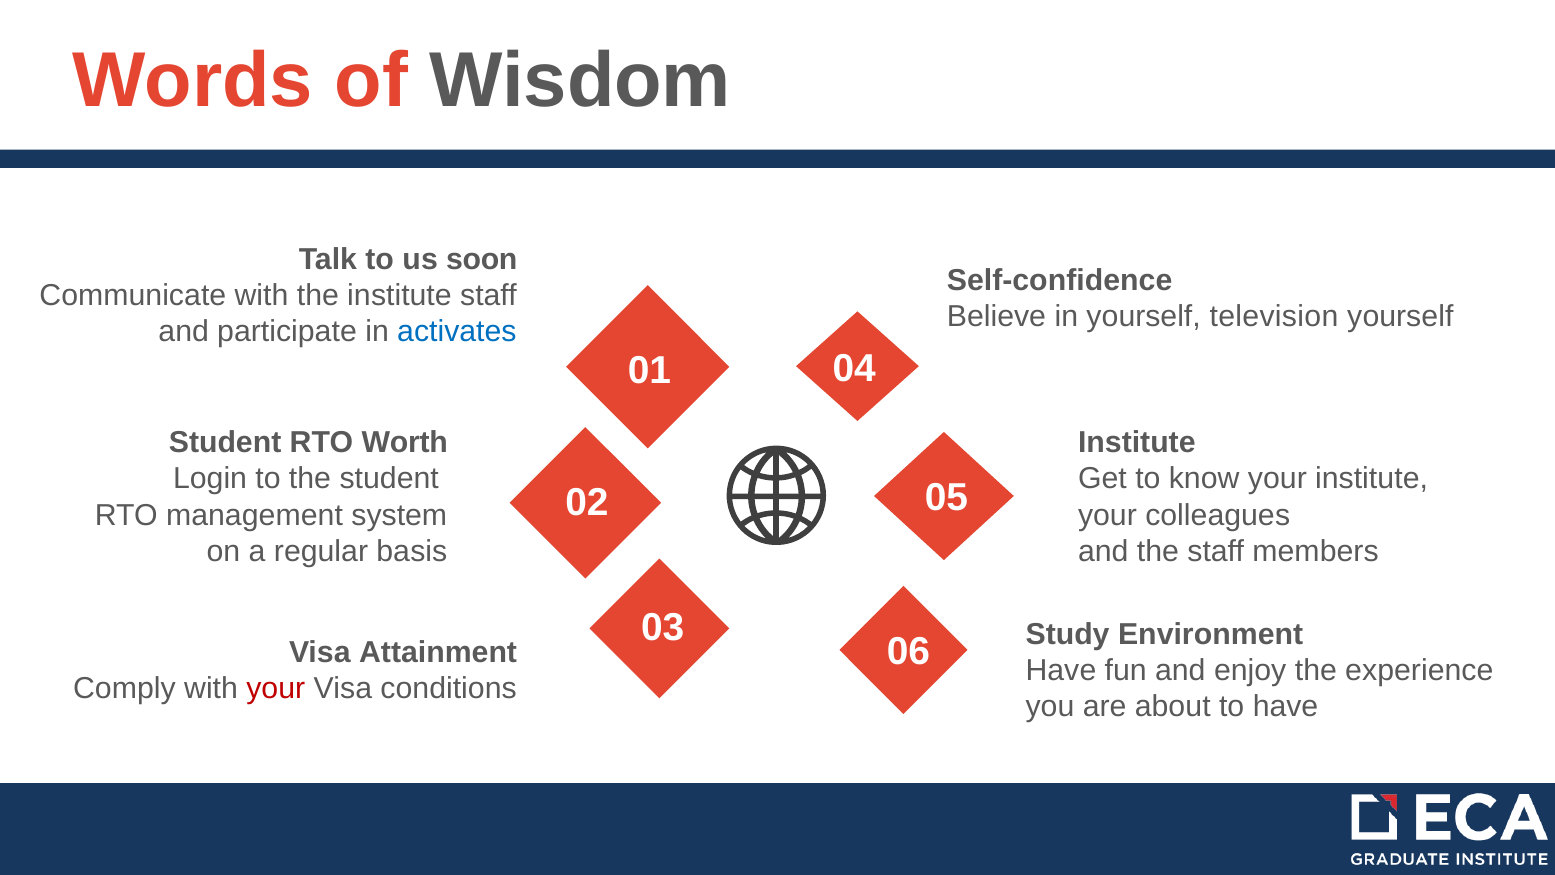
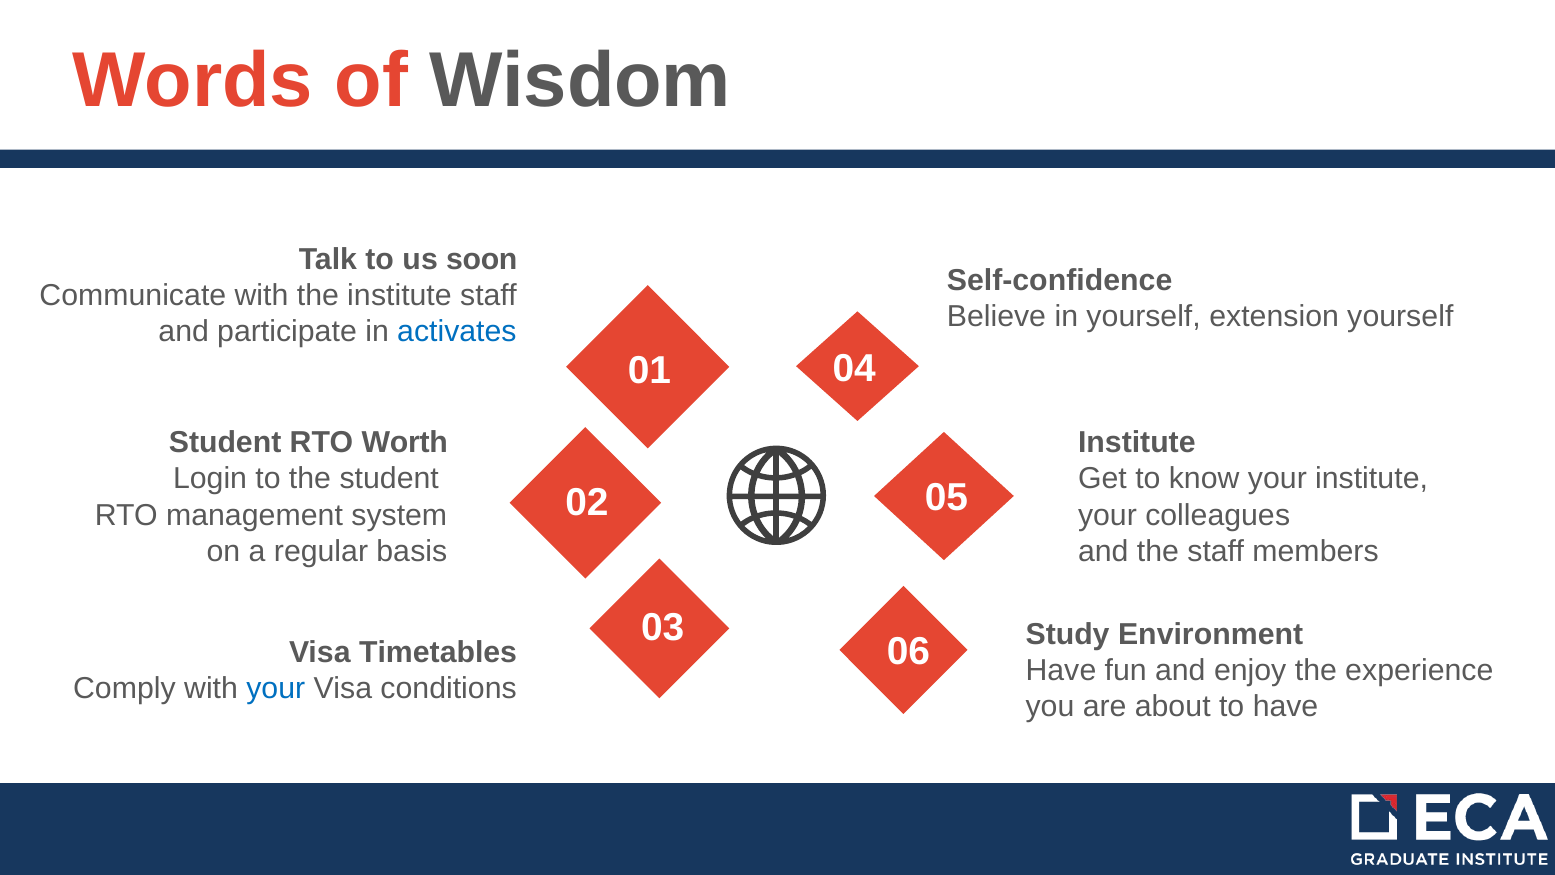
television: television -> extension
Attainment: Attainment -> Timetables
your at (276, 689) colour: red -> blue
